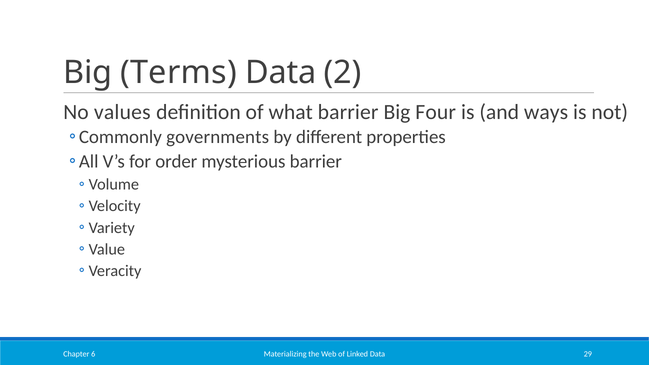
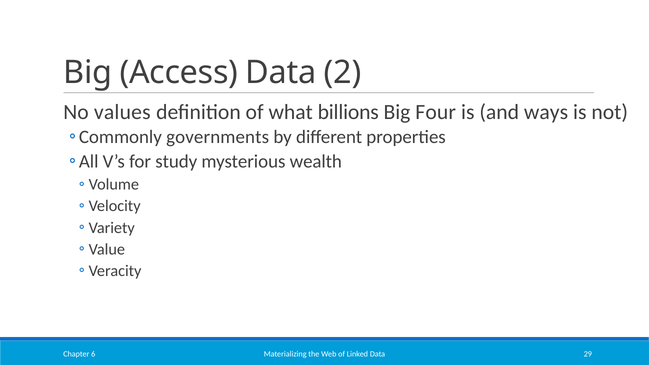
Terms: Terms -> Access
what barrier: barrier -> billions
order: order -> study
mysterious barrier: barrier -> wealth
